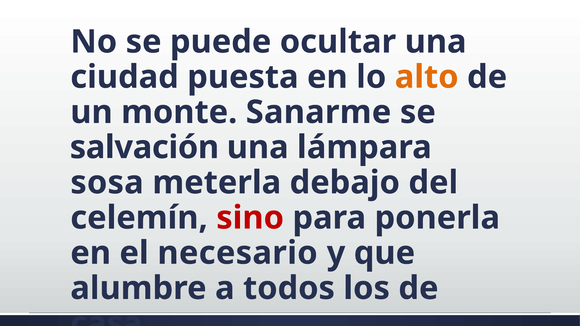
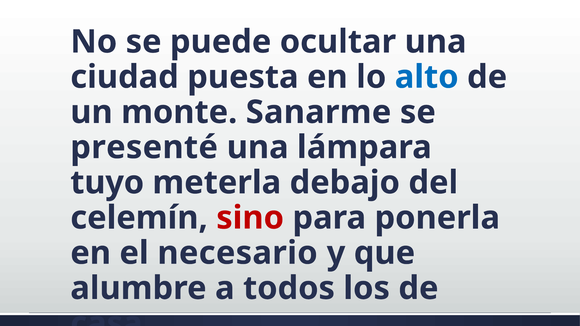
alto colour: orange -> blue
salvación: salvación -> presenté
sosa: sosa -> tuyo
